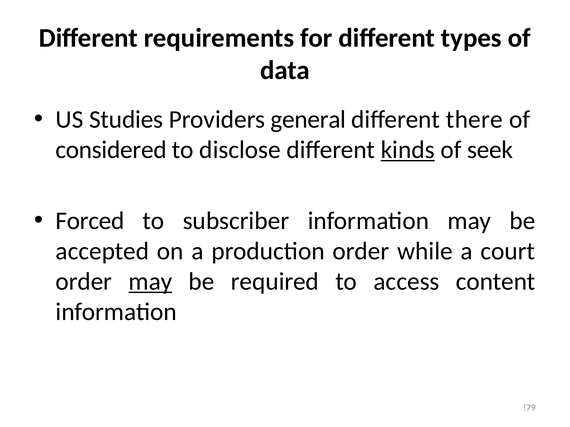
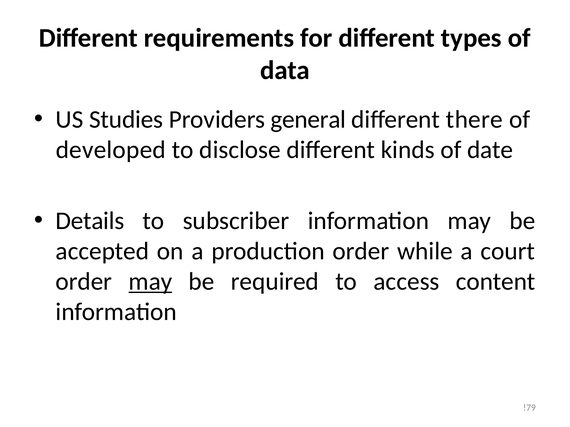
considered: considered -> developed
kinds underline: present -> none
seek: seek -> date
Forced: Forced -> Details
